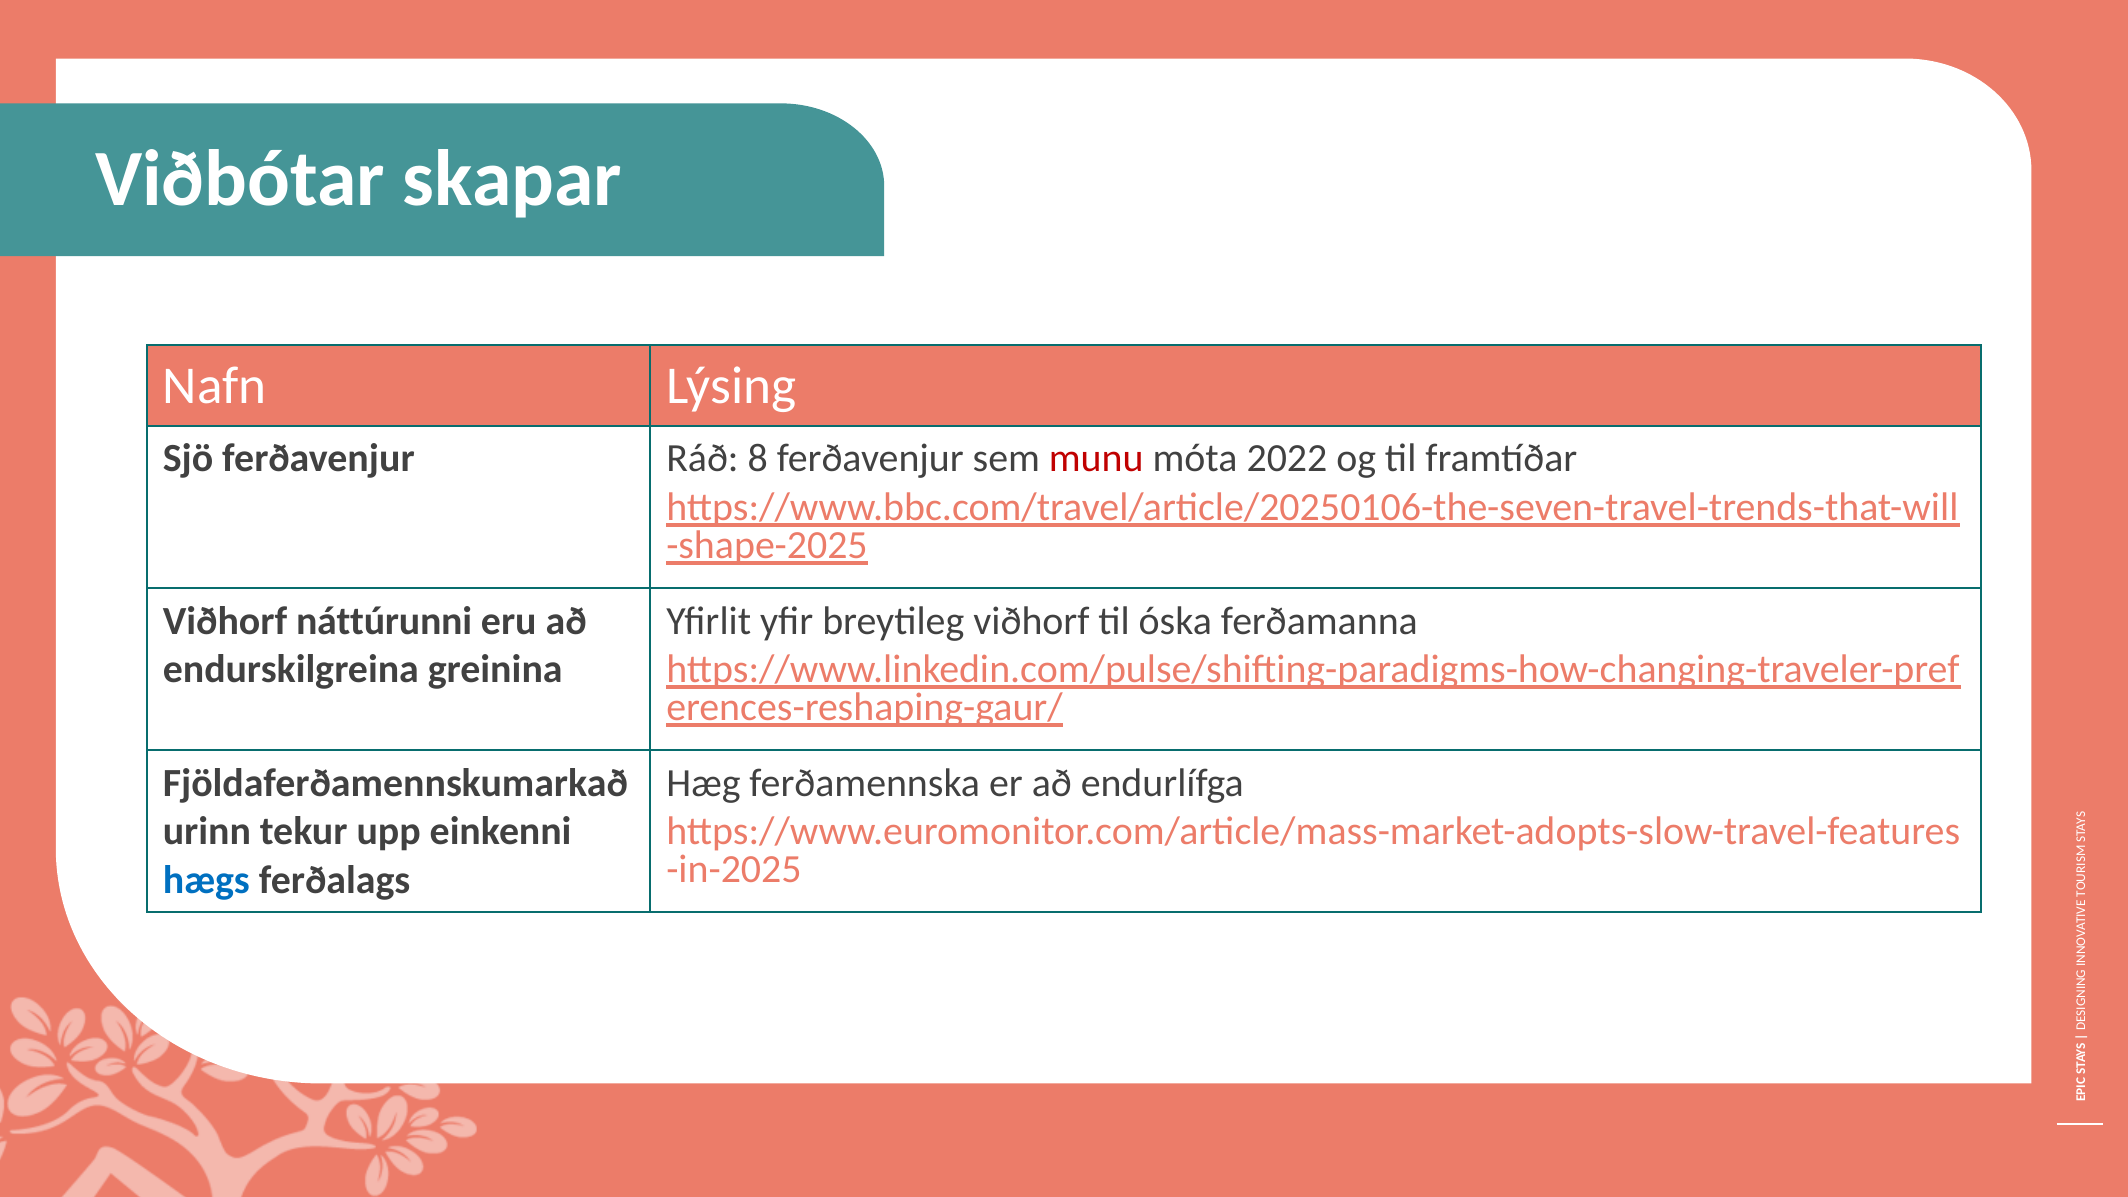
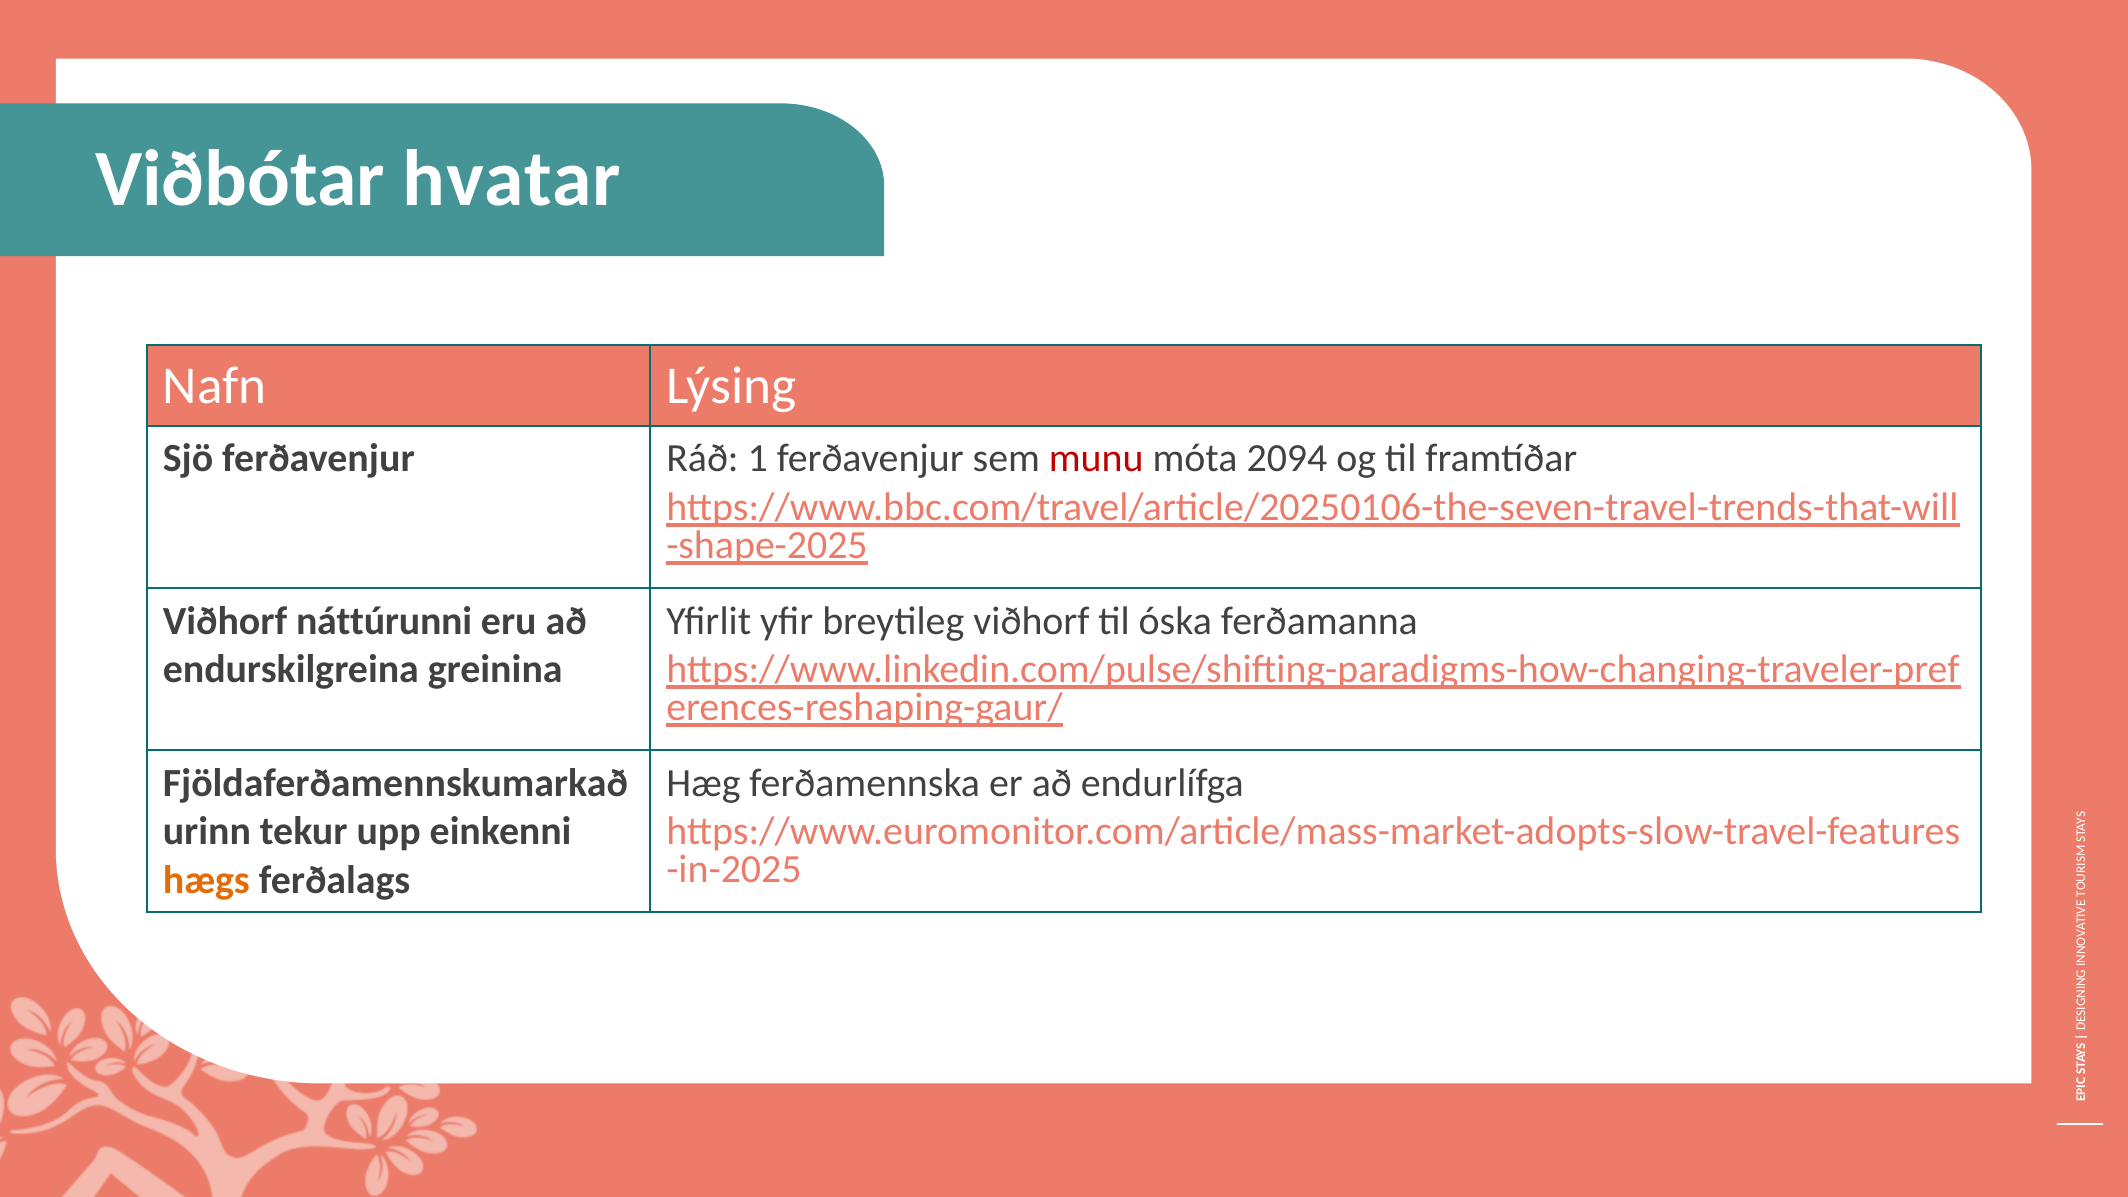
skapar: skapar -> hvatar
8: 8 -> 1
2022: 2022 -> 2094
hægs colour: blue -> orange
